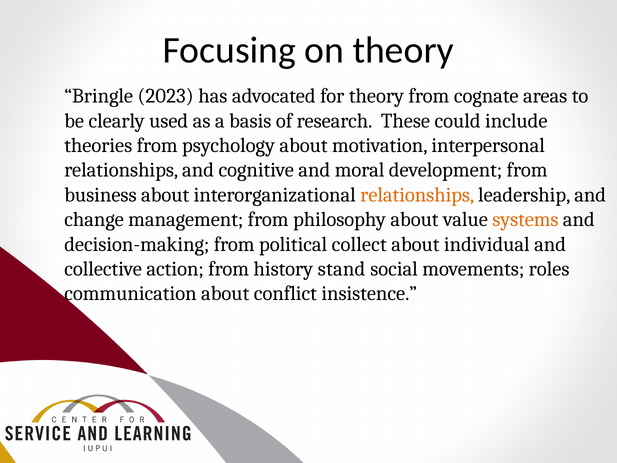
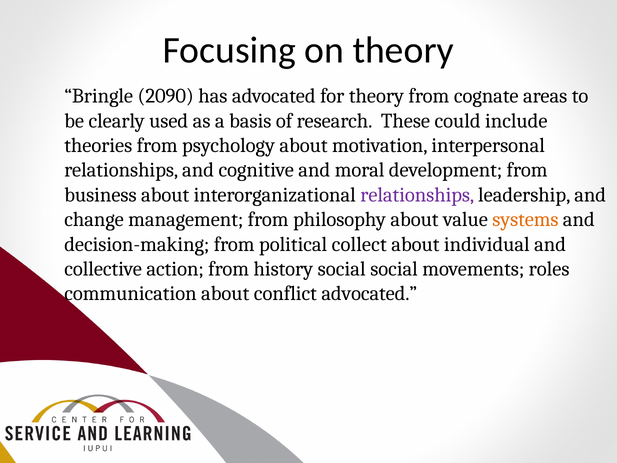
2023: 2023 -> 2090
relationships at (417, 195) colour: orange -> purple
history stand: stand -> social
conflict insistence: insistence -> advocated
